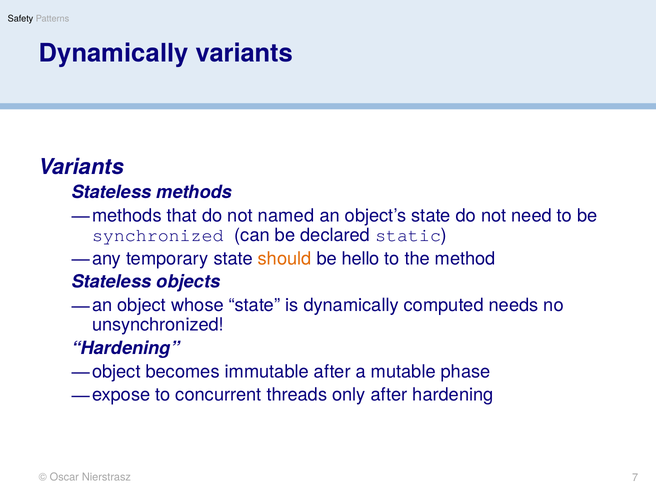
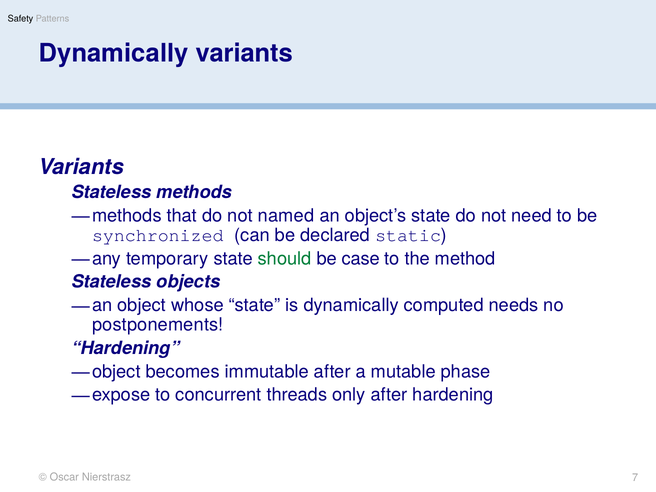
should colour: orange -> green
hello: hello -> case
unsynchronized: unsynchronized -> postponements
